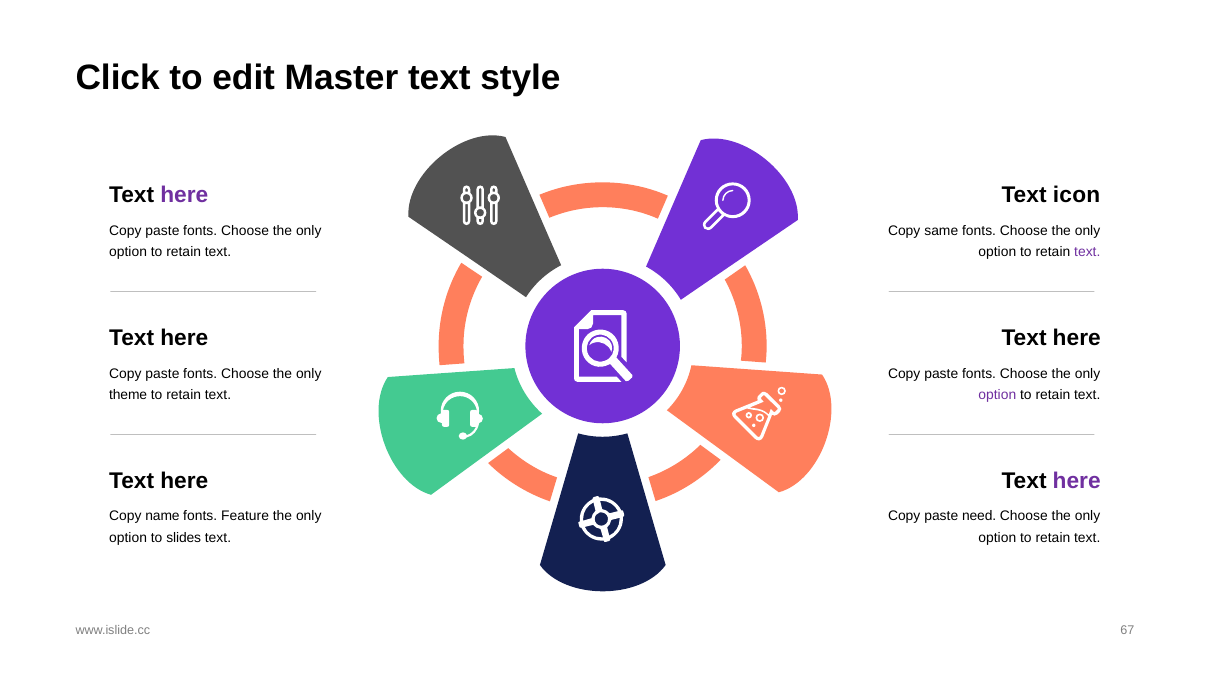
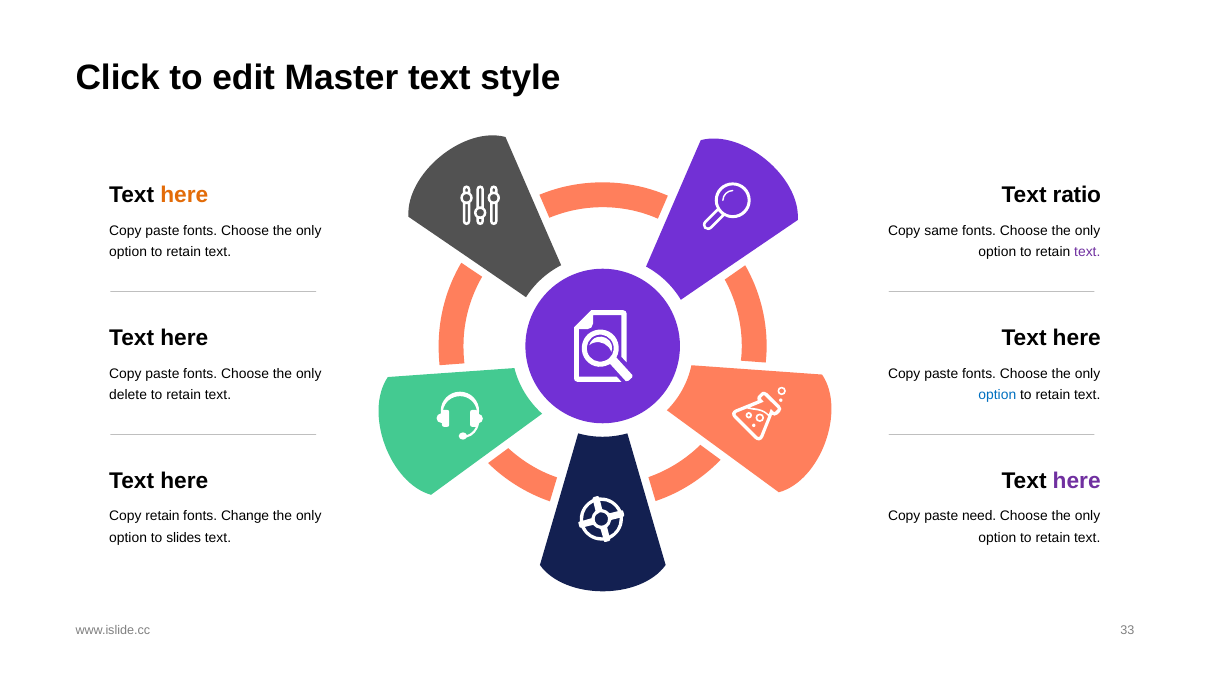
here at (184, 195) colour: purple -> orange
icon: icon -> ratio
theme: theme -> delete
option at (997, 395) colour: purple -> blue
Copy name: name -> retain
Feature: Feature -> Change
67: 67 -> 33
